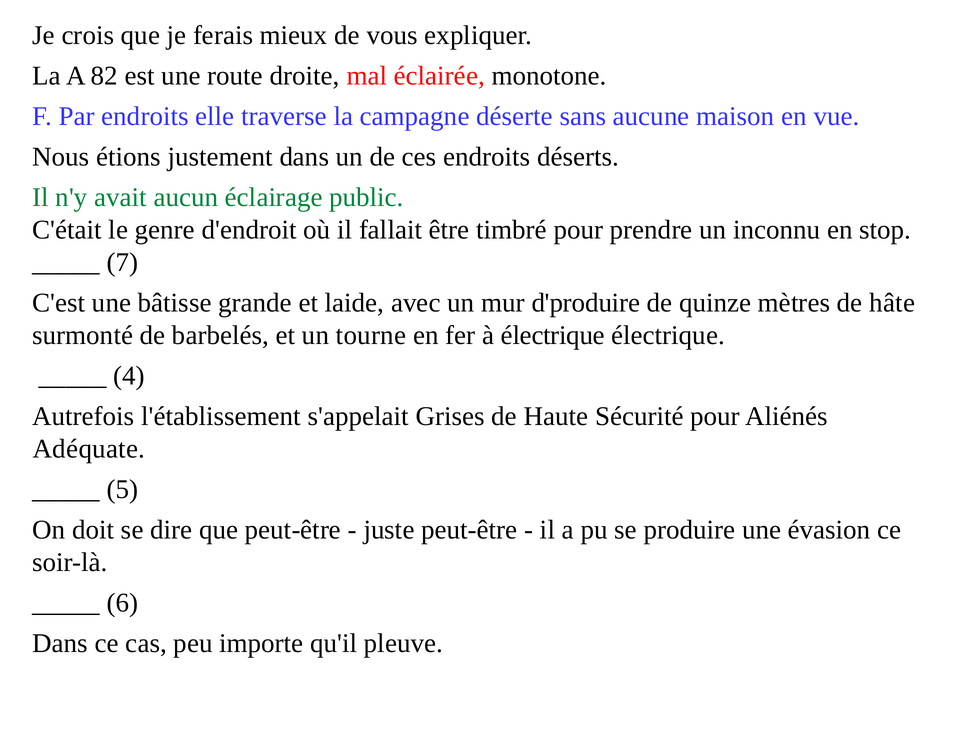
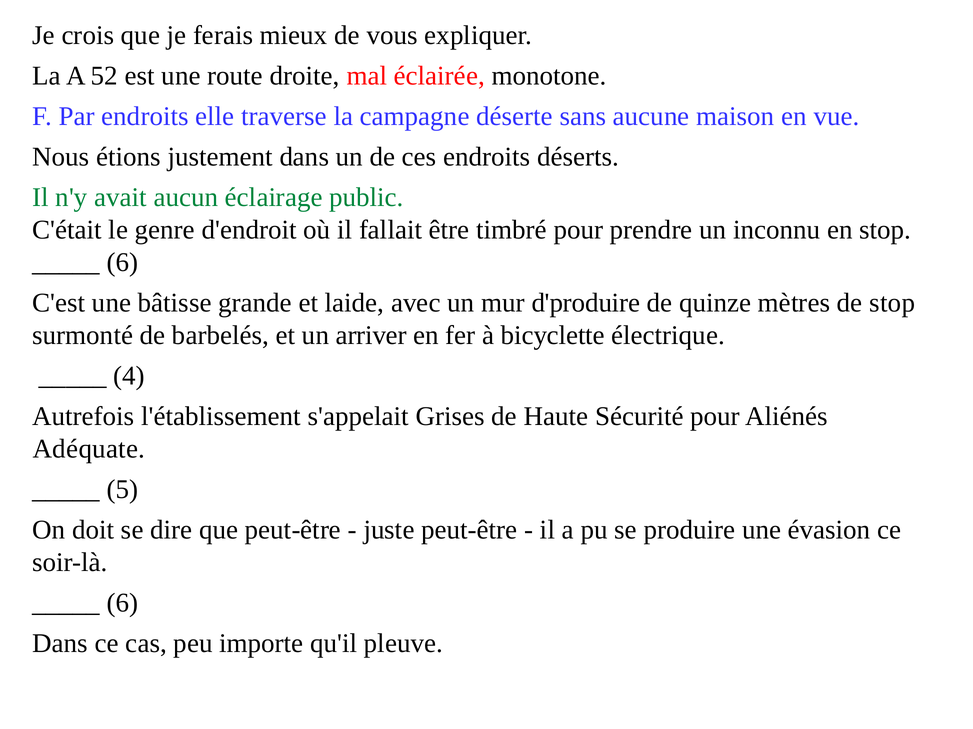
82: 82 -> 52
7 at (122, 263): 7 -> 6
de hâte: hâte -> stop
tourne: tourne -> arriver
à électrique: électrique -> bicyclette
